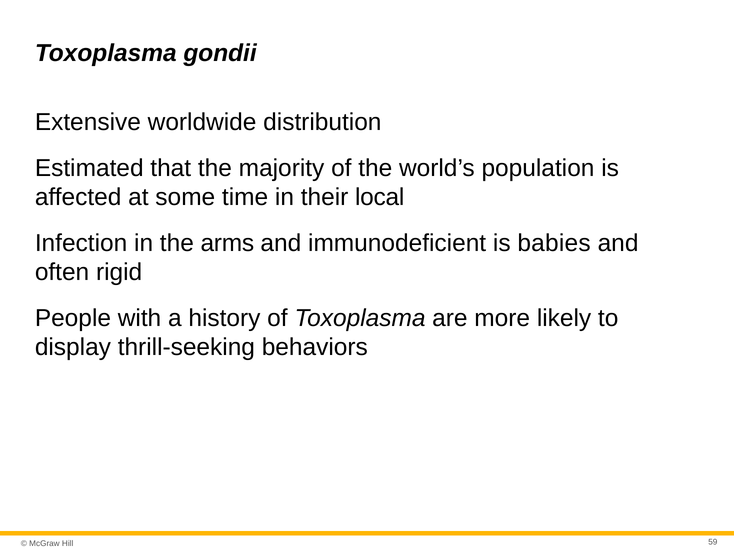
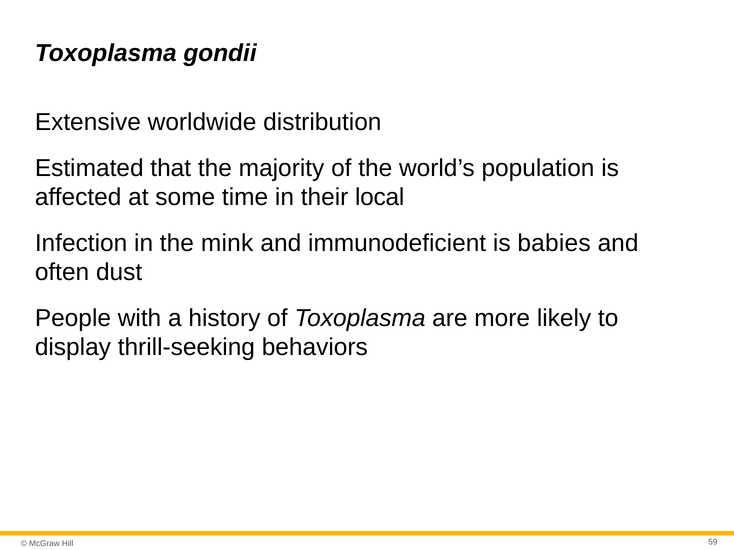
arms: arms -> mink
rigid: rigid -> dust
